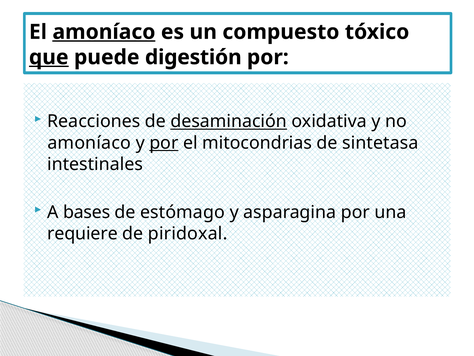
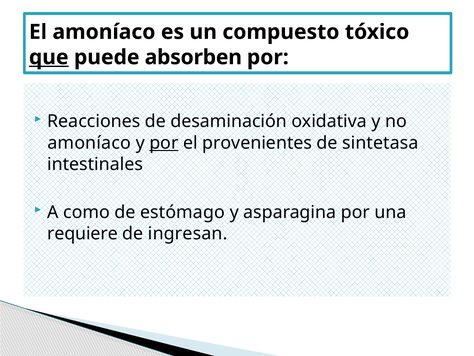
amoníaco at (104, 32) underline: present -> none
digestión: digestión -> absorben
desaminación underline: present -> none
mitocondrias: mitocondrias -> provenientes
bases: bases -> como
piridoxal: piridoxal -> ingresan
